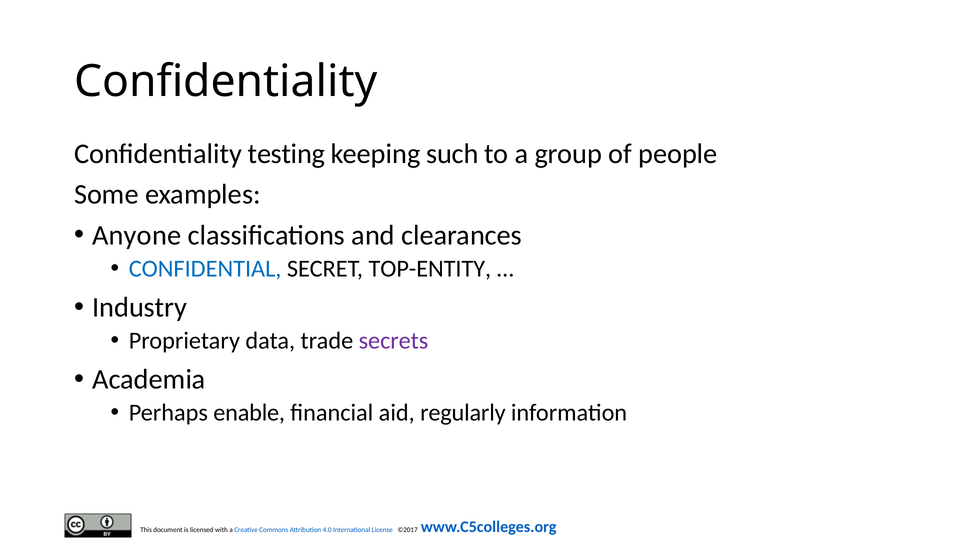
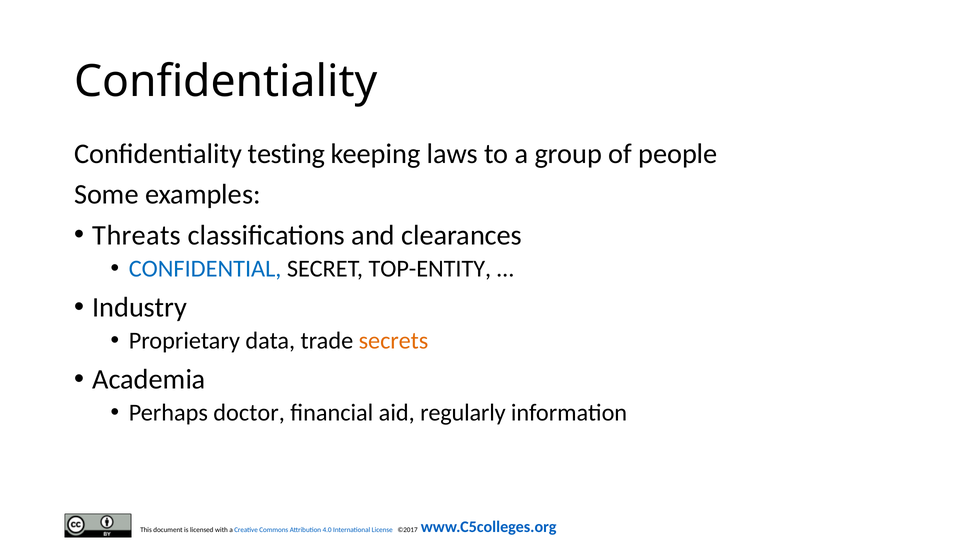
such: such -> laws
Anyone: Anyone -> Threats
secrets colour: purple -> orange
enable: enable -> doctor
